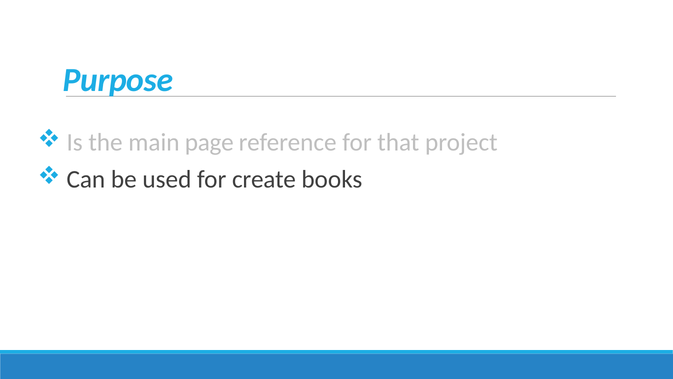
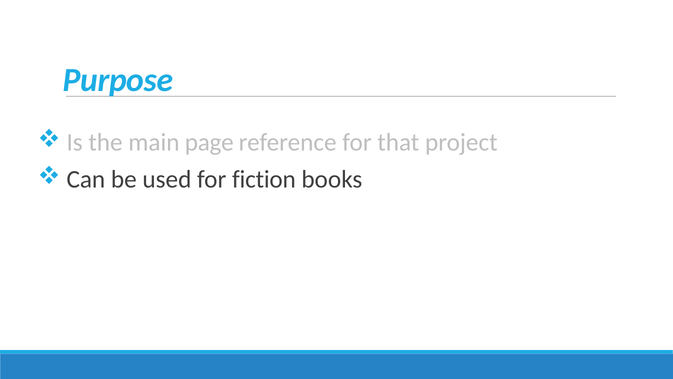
create: create -> fiction
